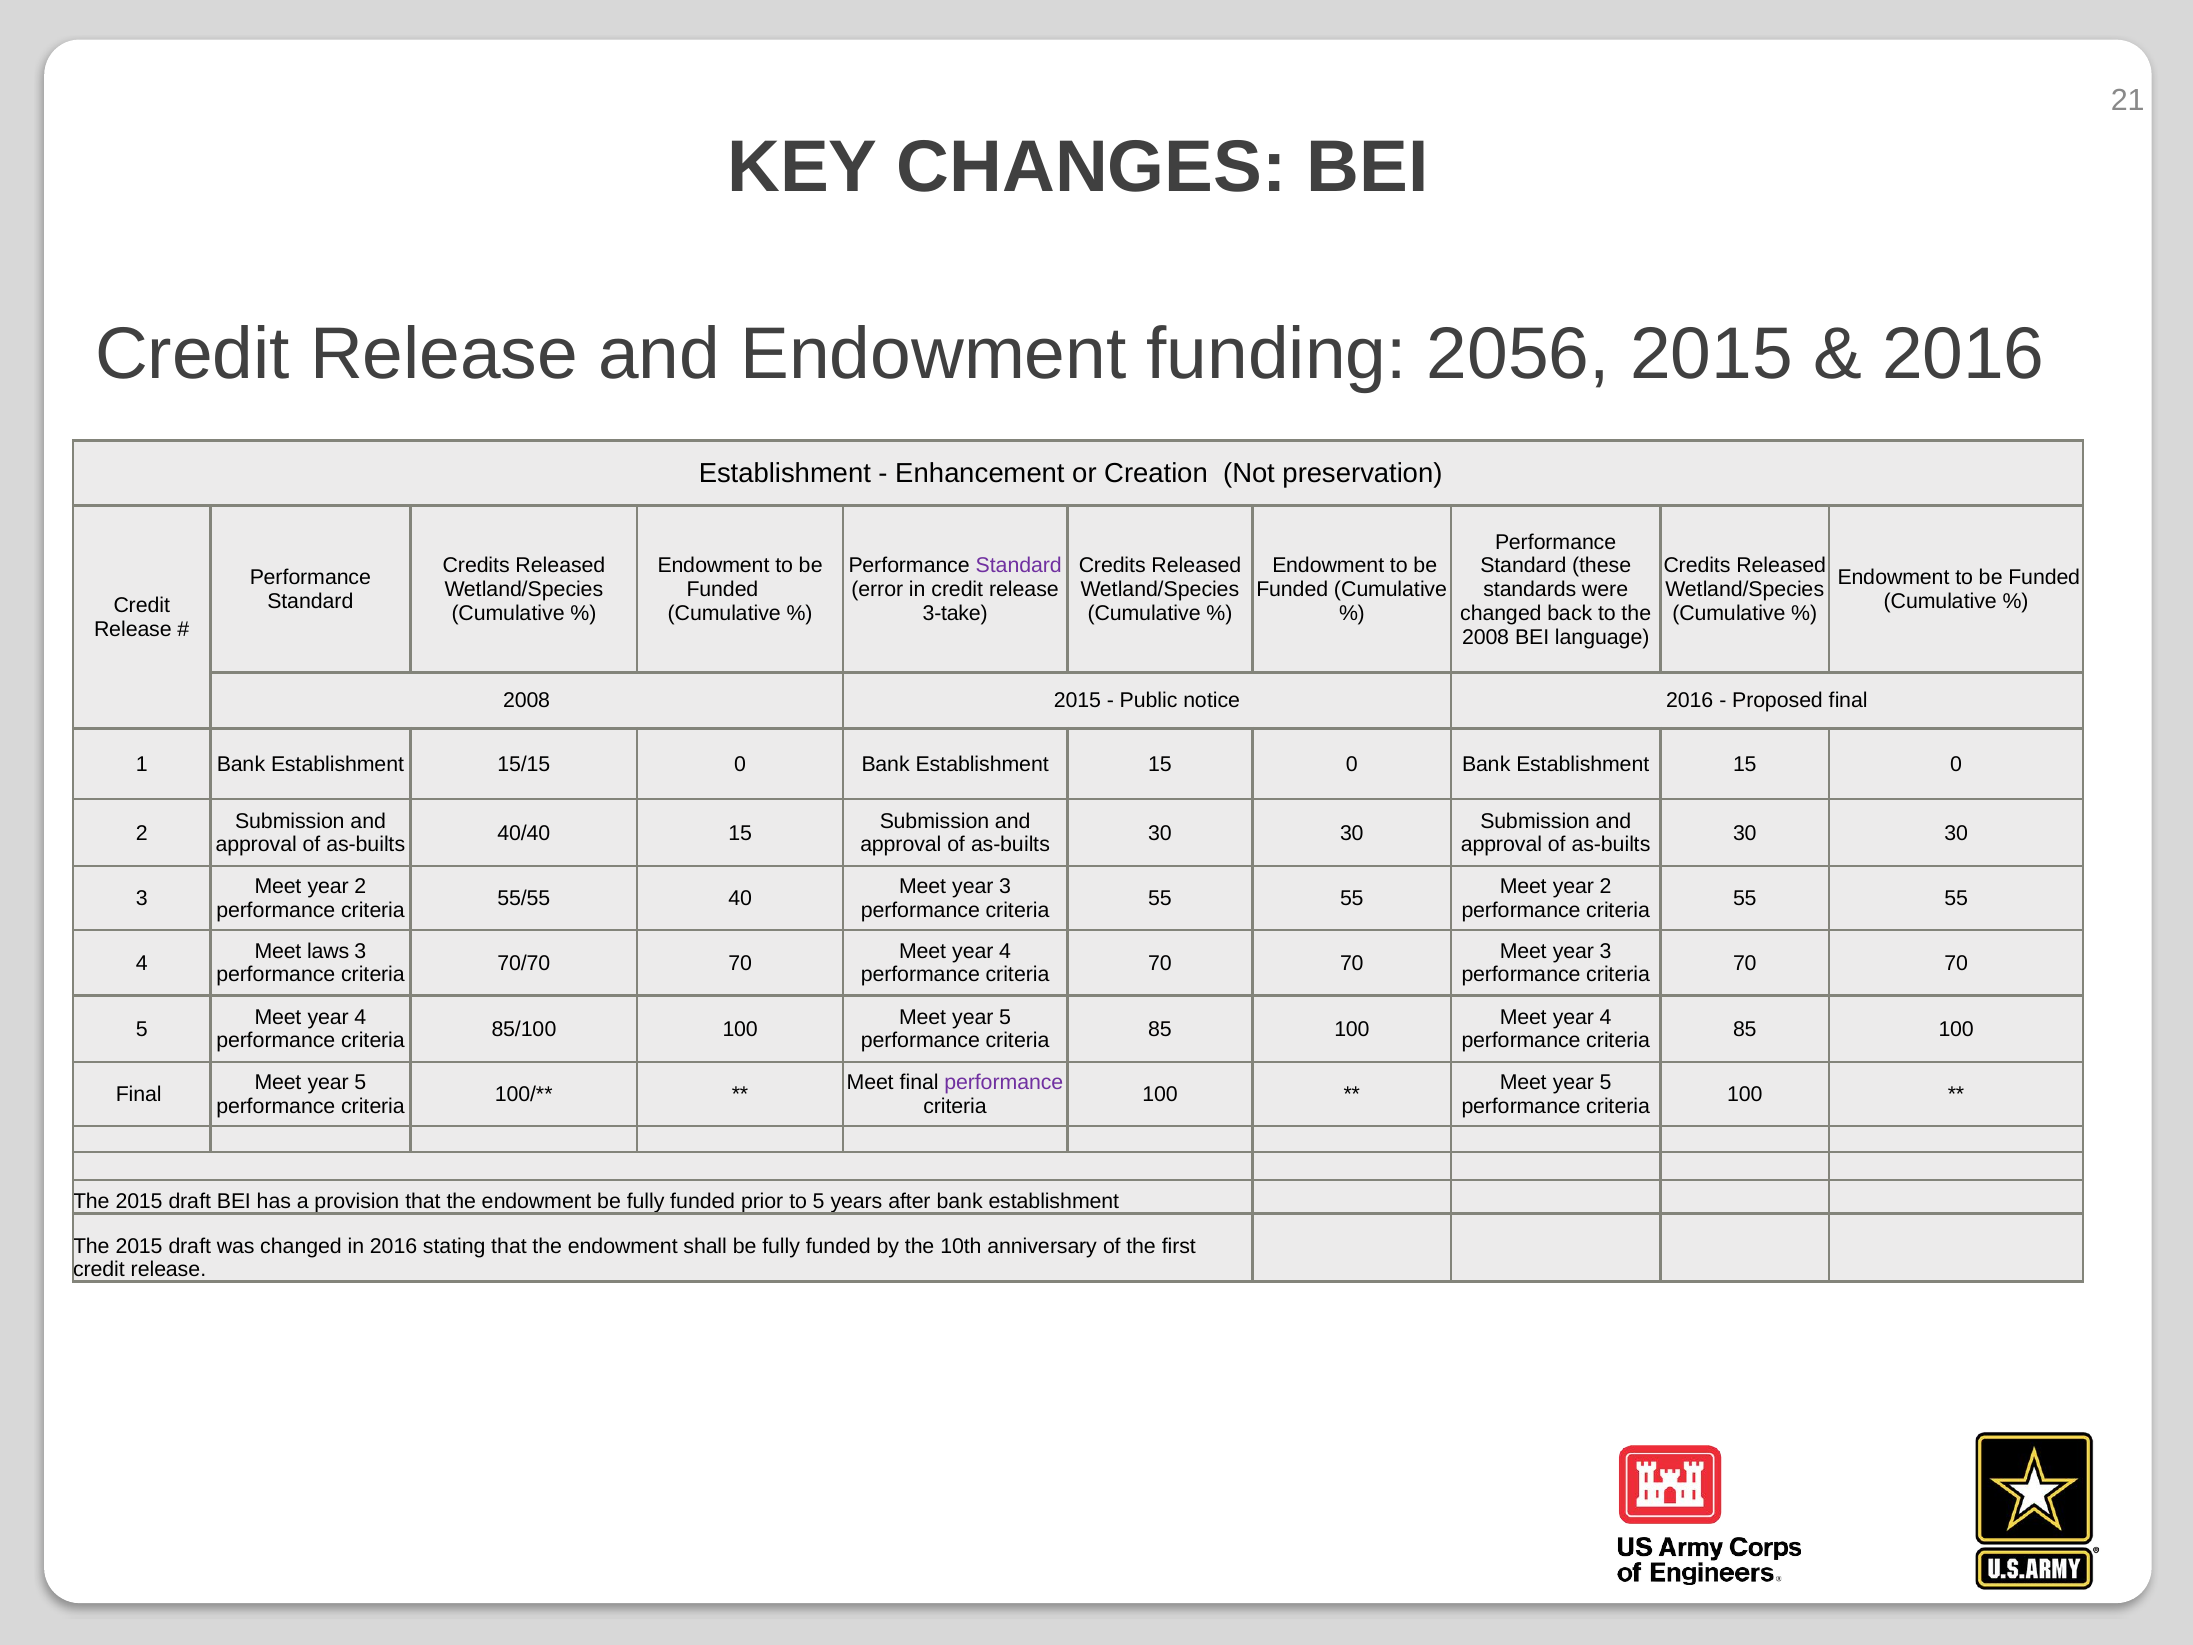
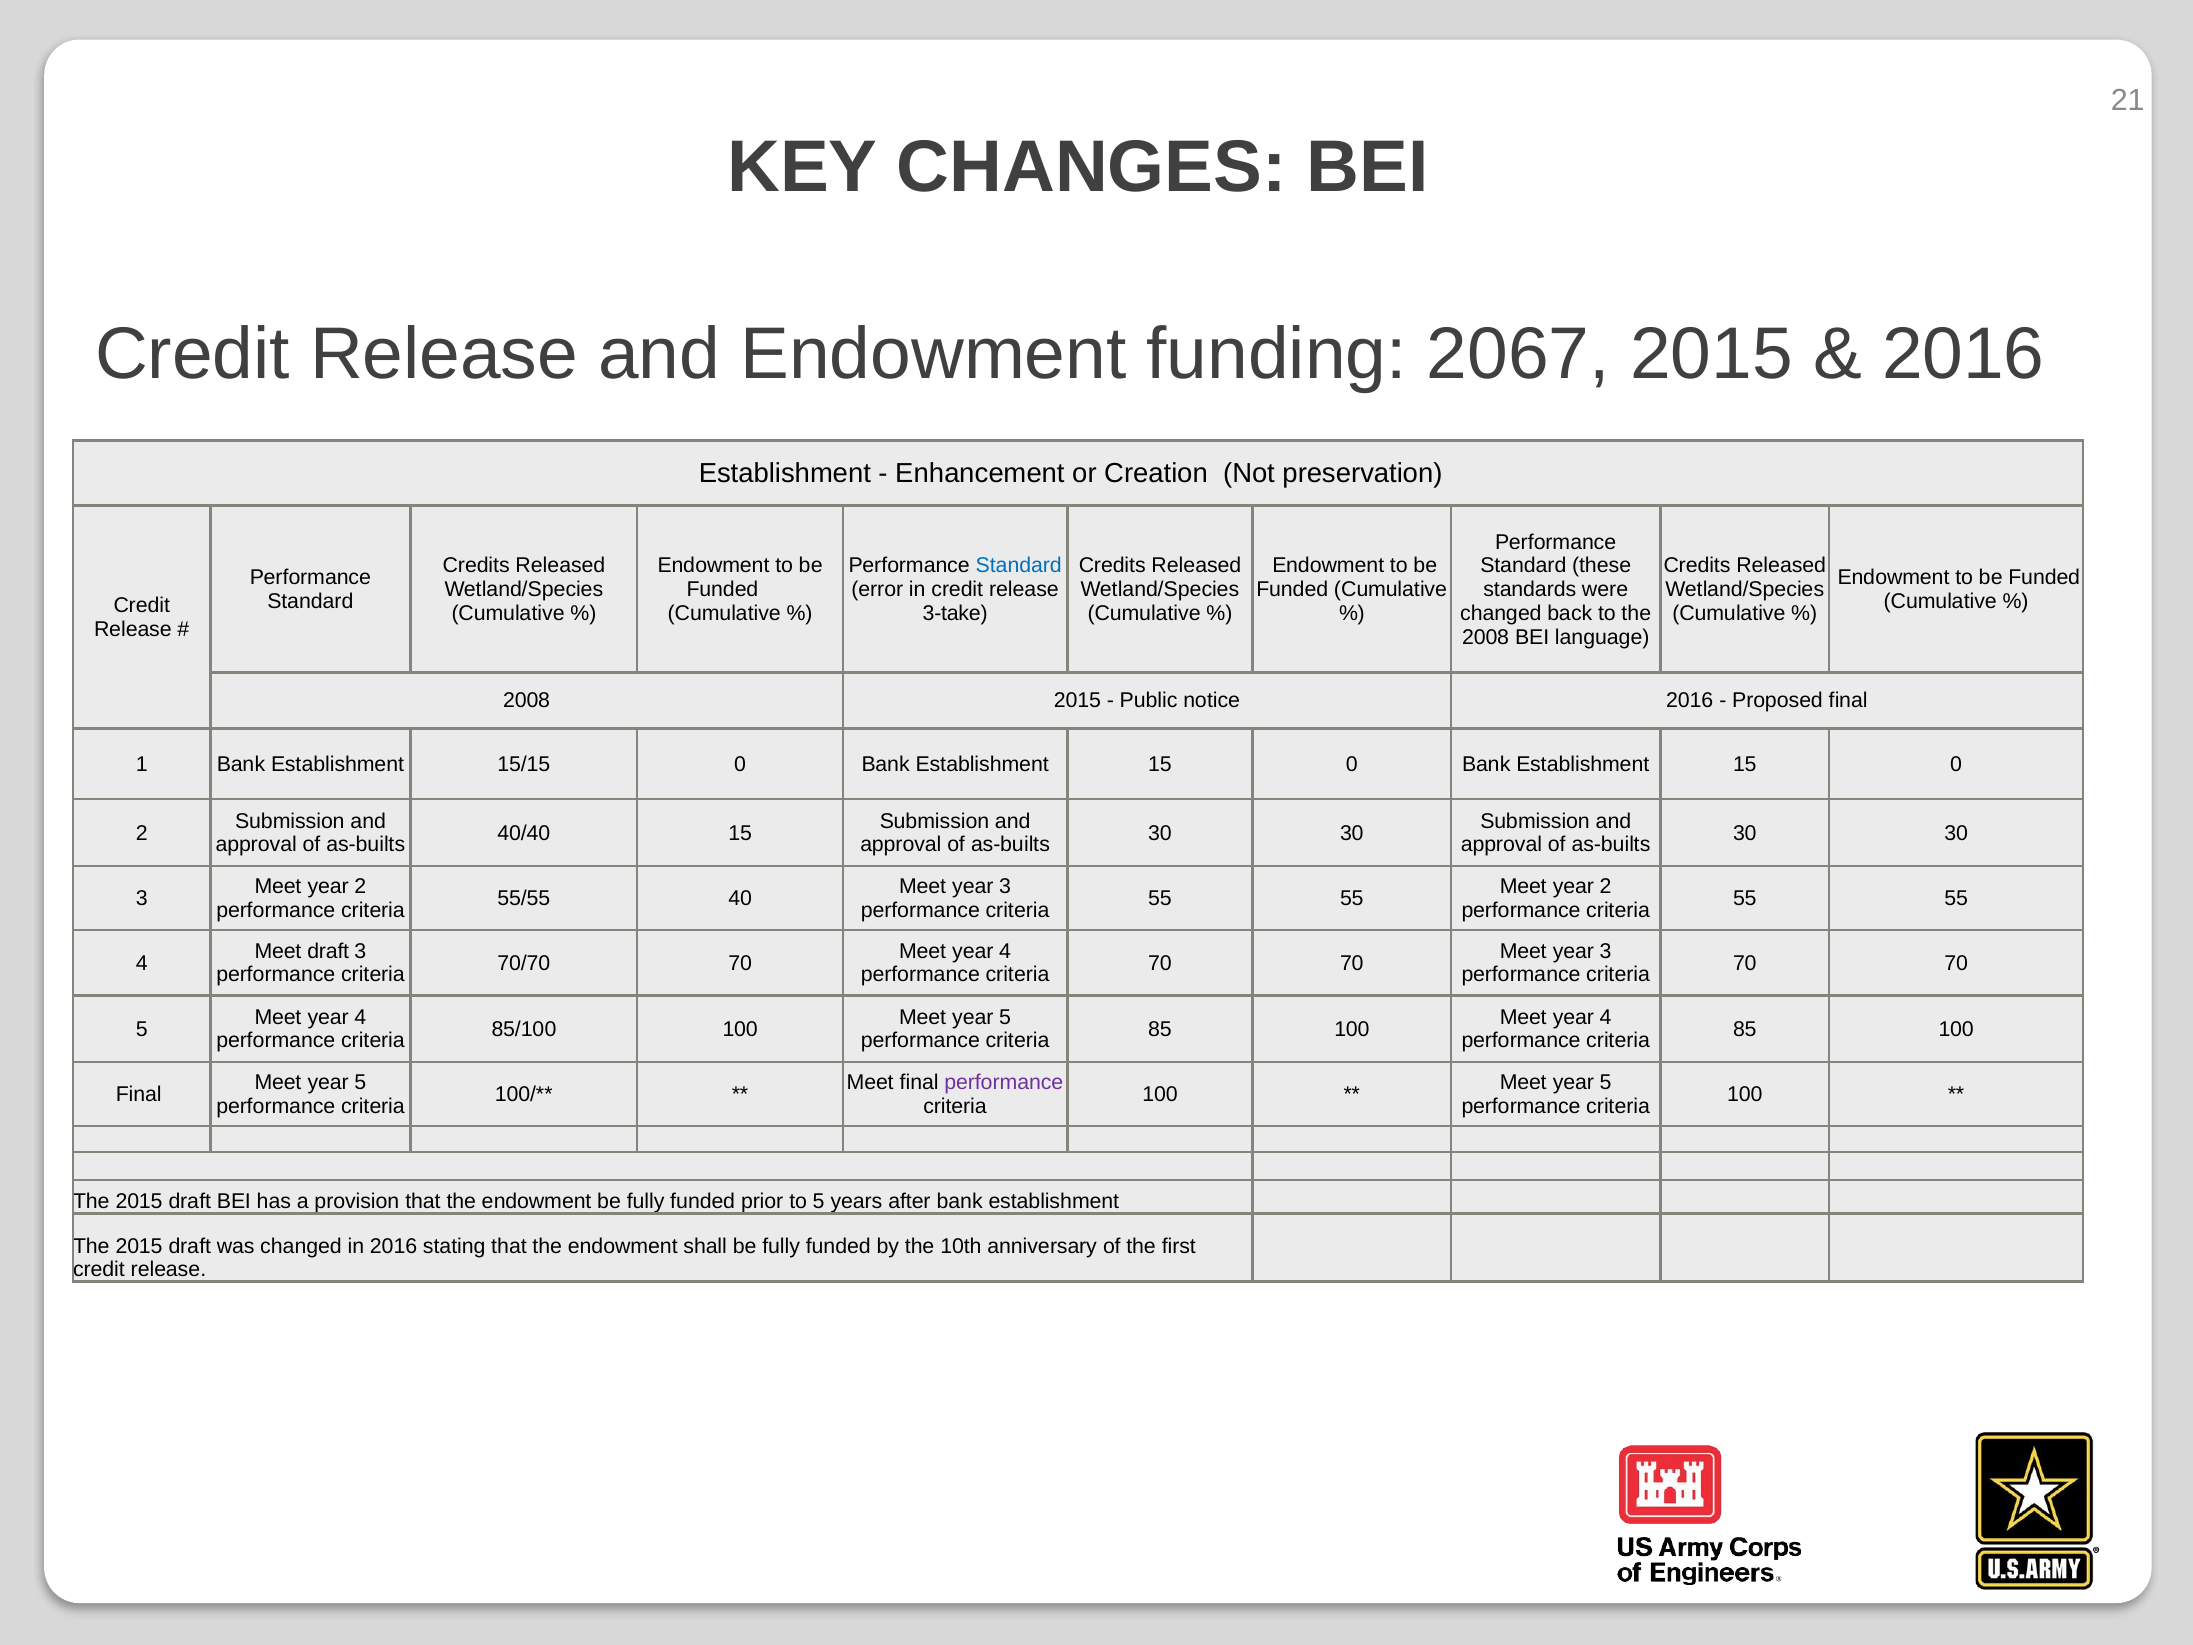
2056: 2056 -> 2067
Standard at (1019, 566) colour: purple -> blue
Meet laws: laws -> draft
